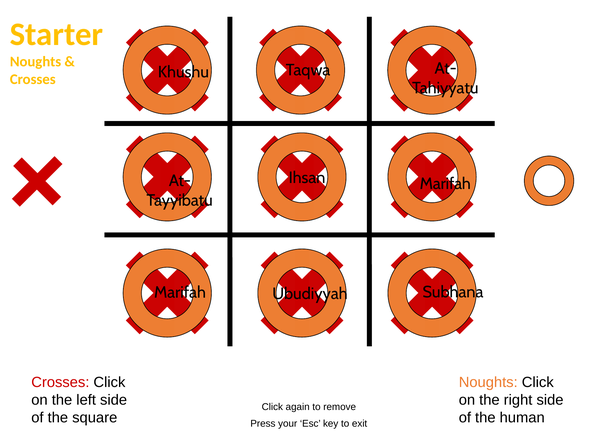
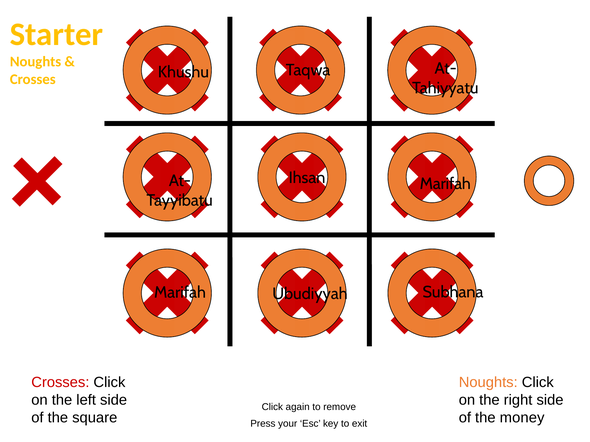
human: human -> money
